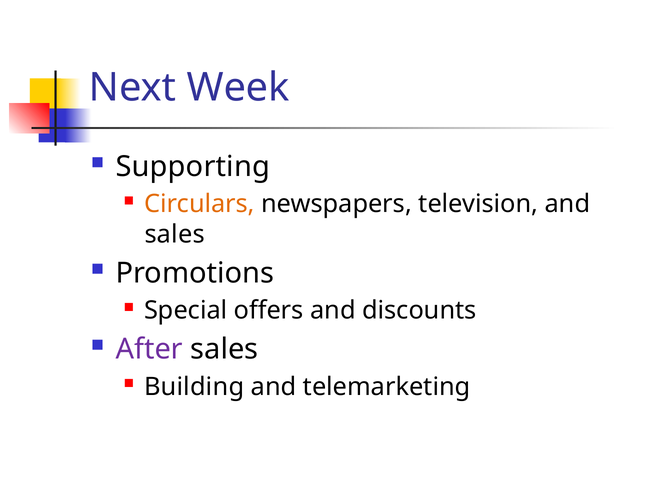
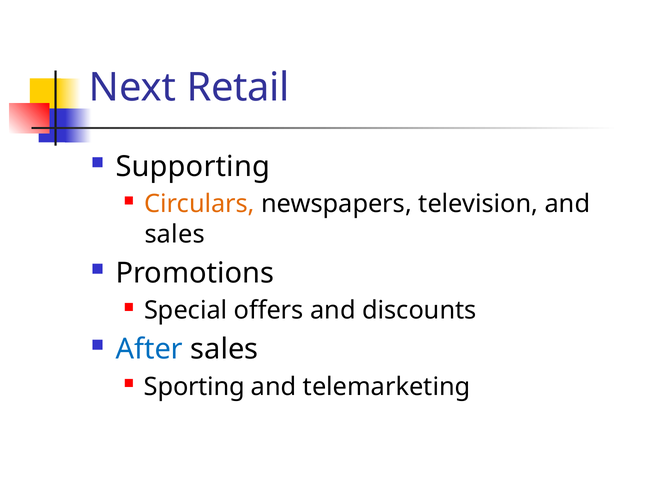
Week: Week -> Retail
After colour: purple -> blue
Building: Building -> Sporting
